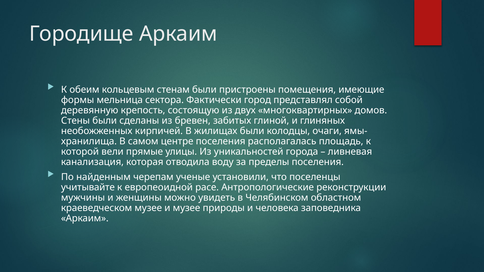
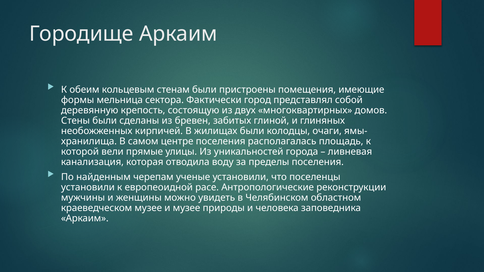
учитывайте at (88, 187): учитывайте -> установили
